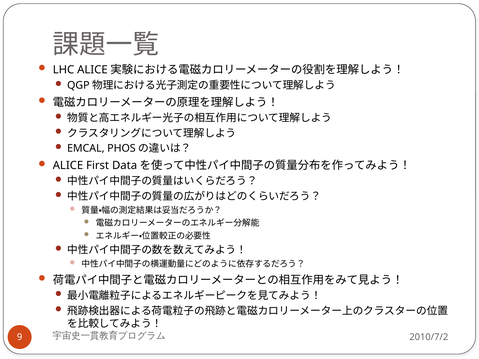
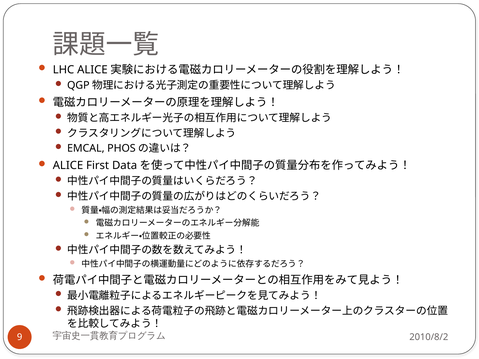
2010/7/2: 2010/7/2 -> 2010/8/2
